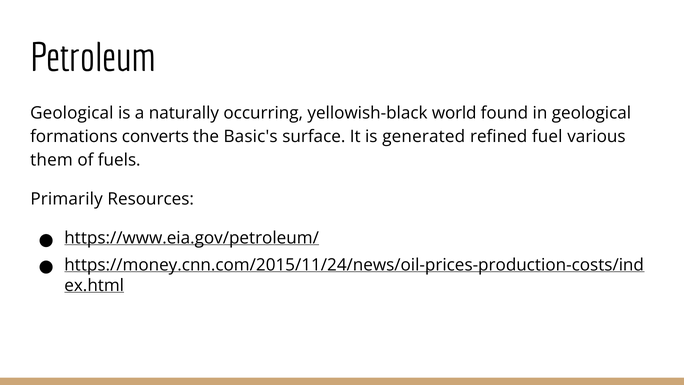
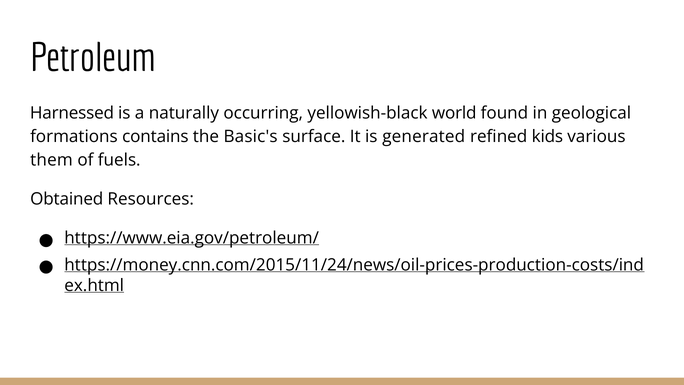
Geological at (72, 113): Geological -> Harnessed
converts: converts -> contains
fuel: fuel -> kids
Primarily: Primarily -> Obtained
